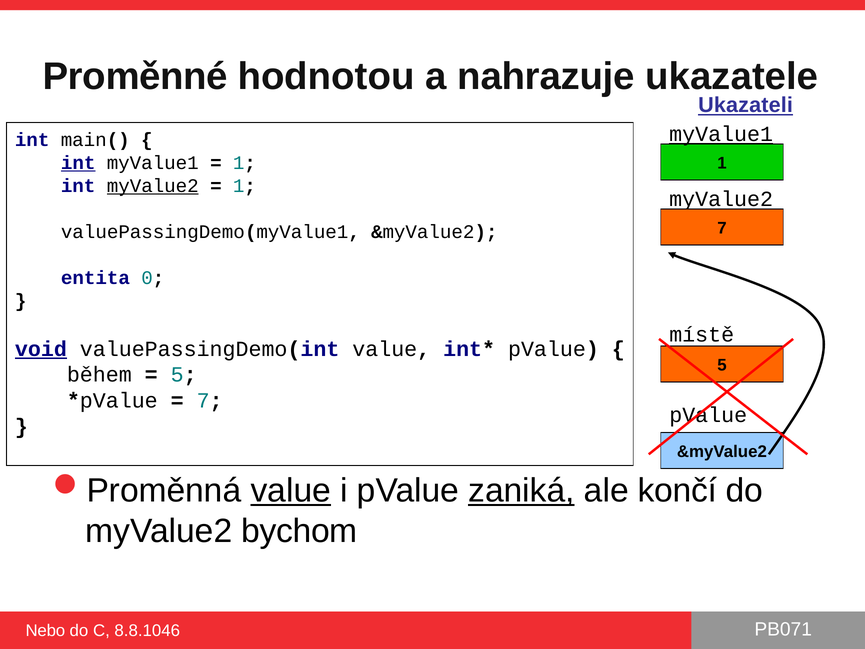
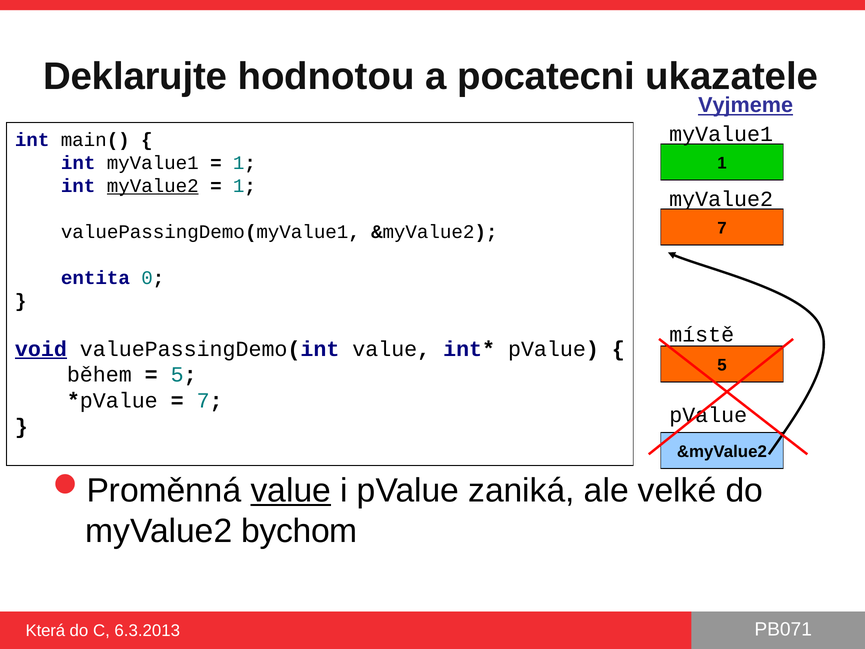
Proměnné: Proměnné -> Deklarujte
nahrazuje: nahrazuje -> pocatecni
Ukazateli: Ukazateli -> Vyjmeme
myValue1 at (721, 134) underline: present -> none
int at (78, 163) underline: present -> none
zaniká underline: present -> none
končí: končí -> velké
Nebo: Nebo -> Která
8.8.1046: 8.8.1046 -> 6.3.2013
